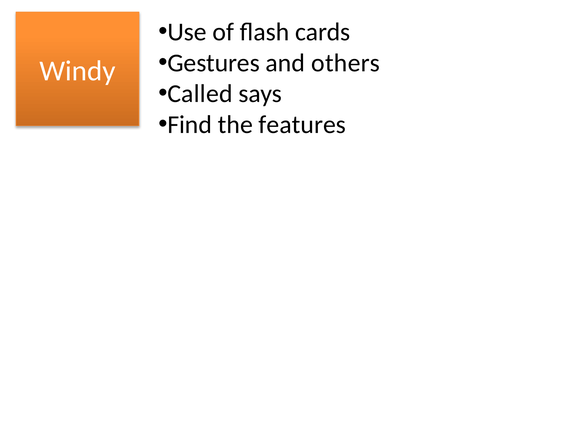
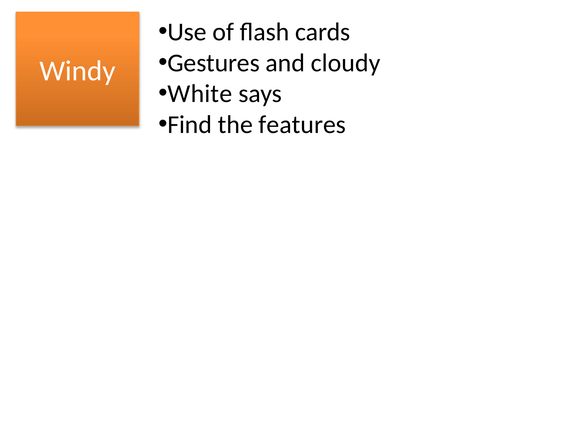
others: others -> cloudy
Called: Called -> White
